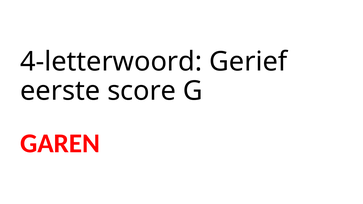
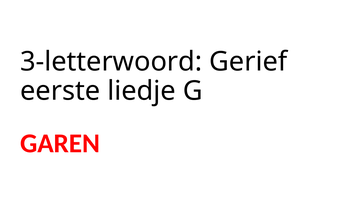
4-letterwoord: 4-letterwoord -> 3-letterwoord
score: score -> liedje
